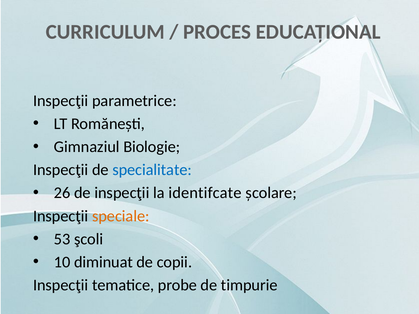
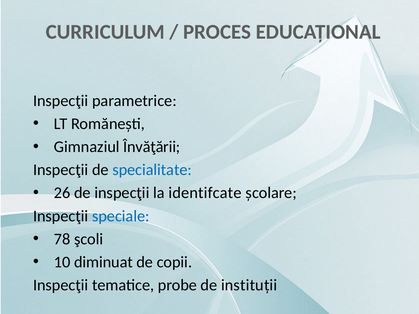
Biologie: Biologie -> Învăţării
speciale colour: orange -> blue
53: 53 -> 78
timpurie: timpurie -> instituții
